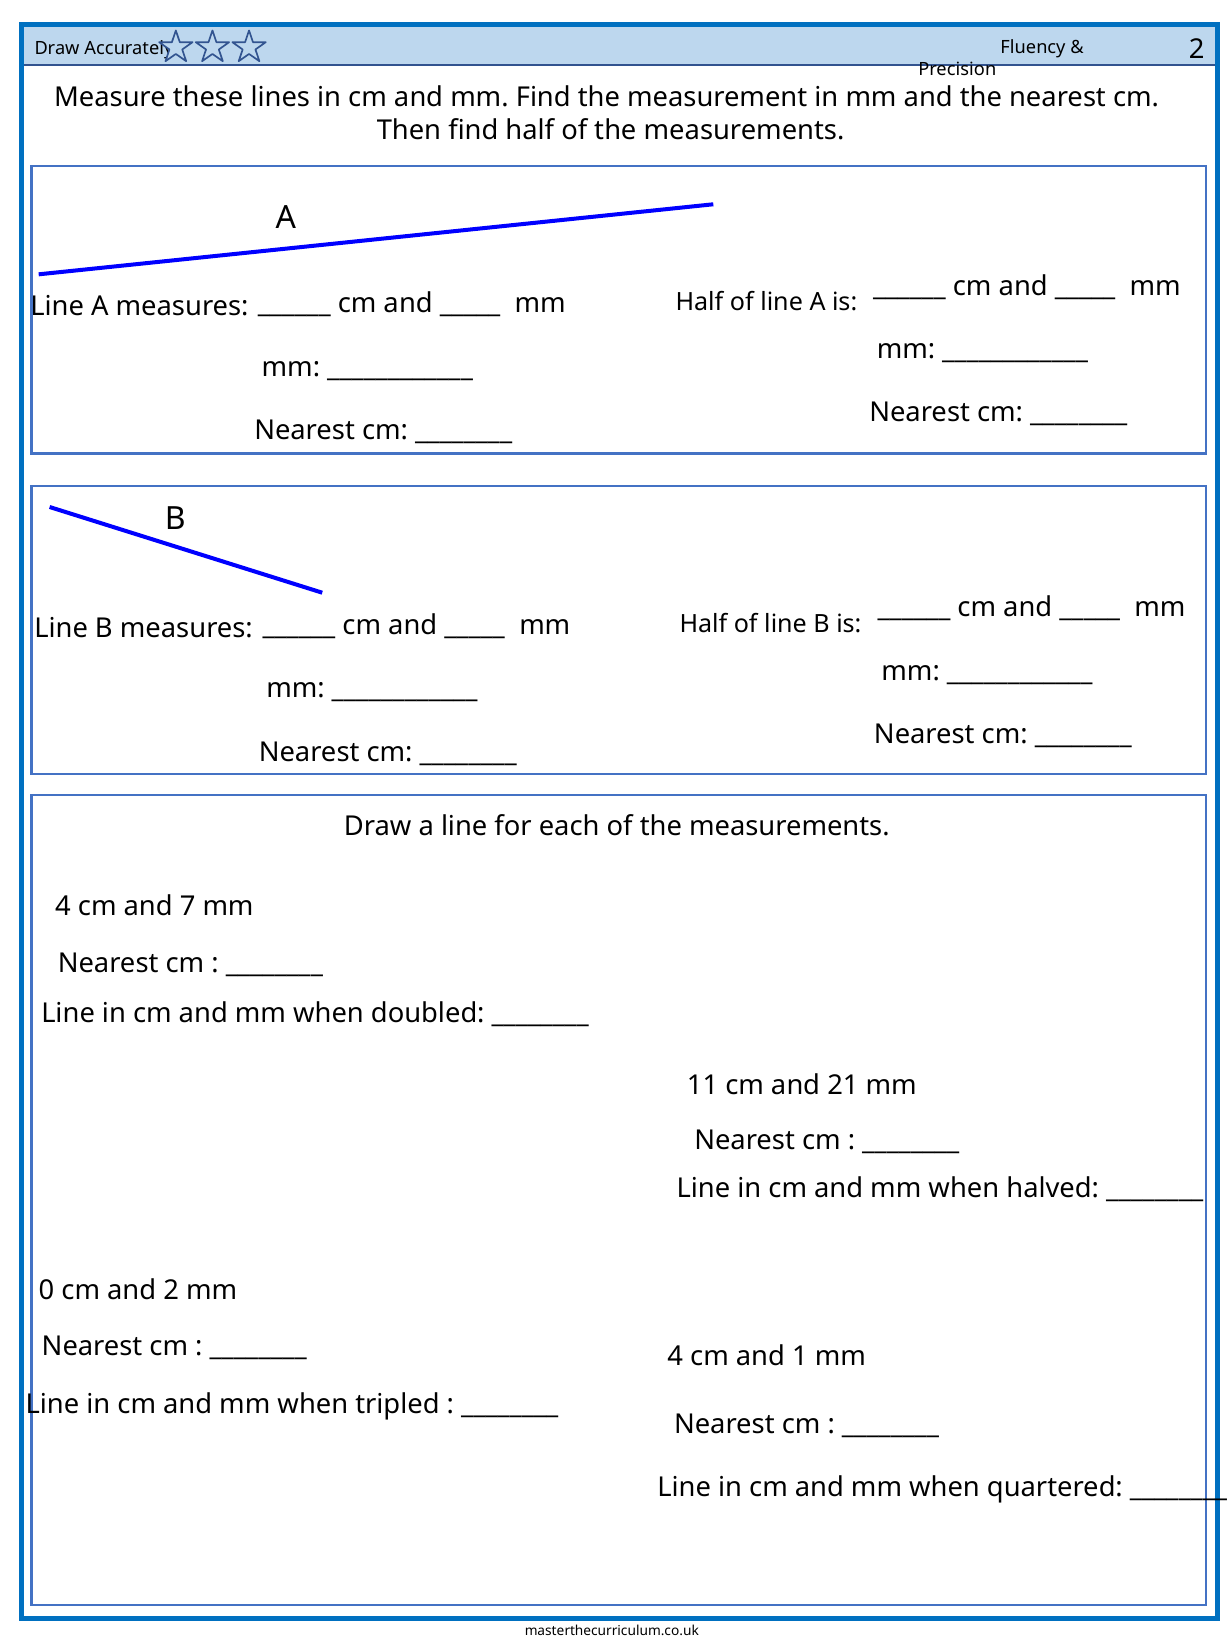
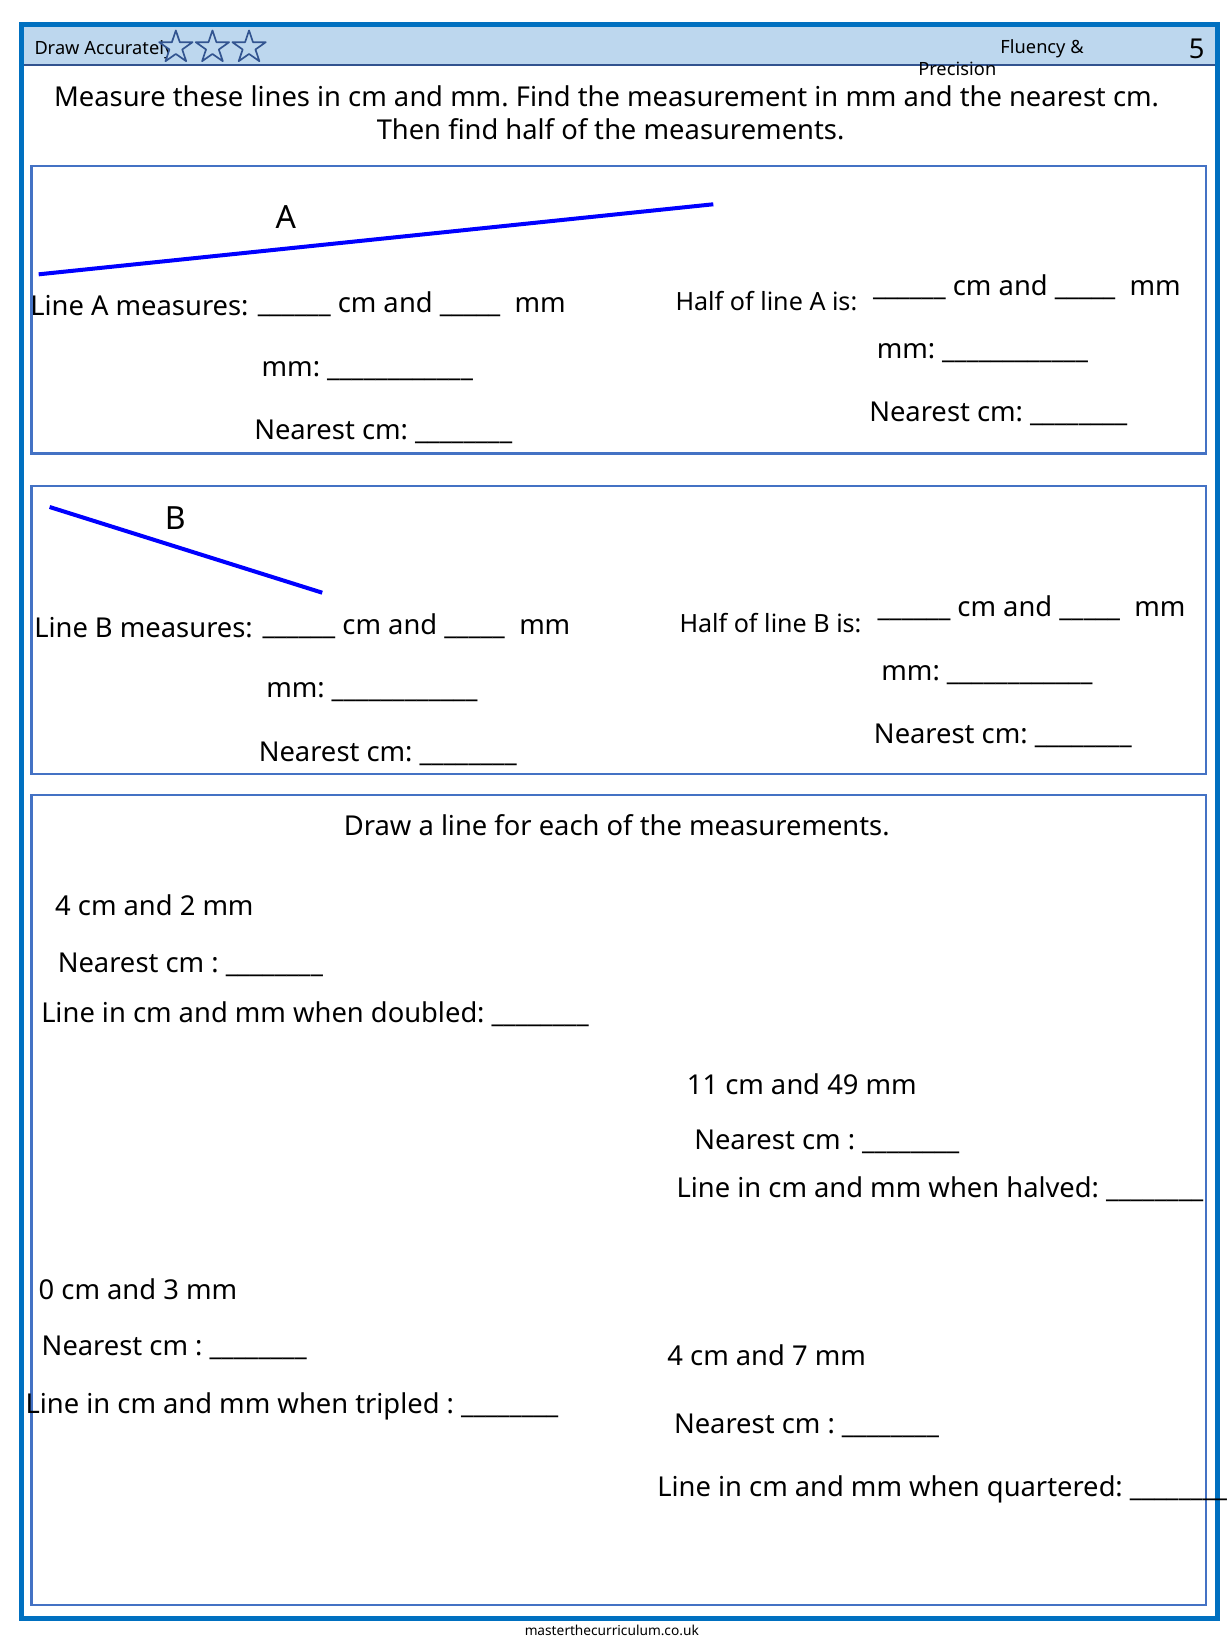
2 at (1197, 50): 2 -> 5
7: 7 -> 2
21: 21 -> 49
and 2: 2 -> 3
1: 1 -> 7
